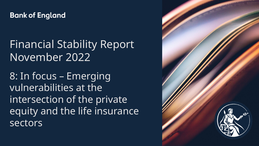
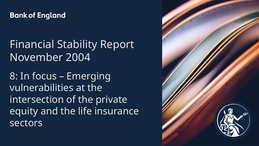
2022: 2022 -> 2004
